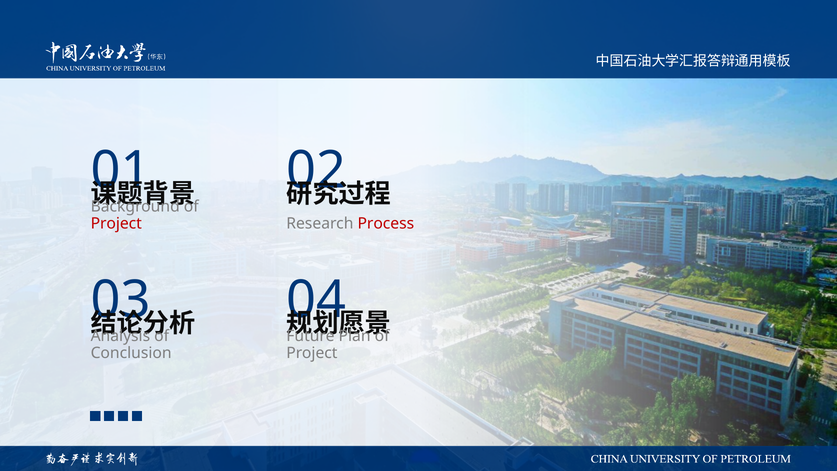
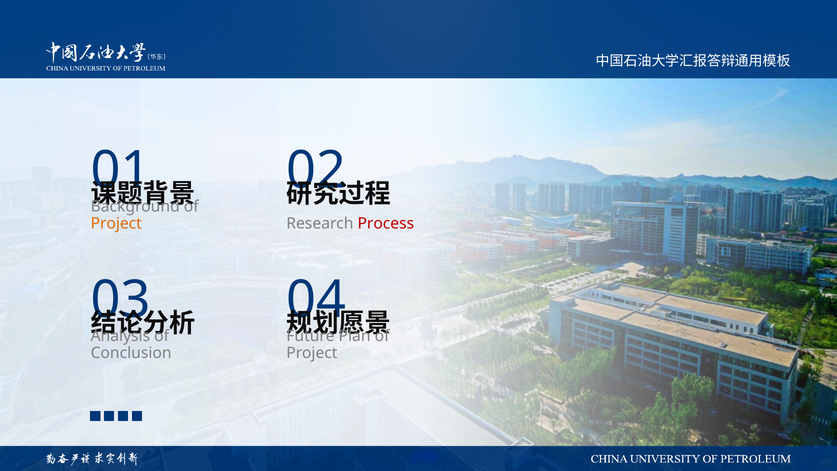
Project at (116, 224) colour: red -> orange
